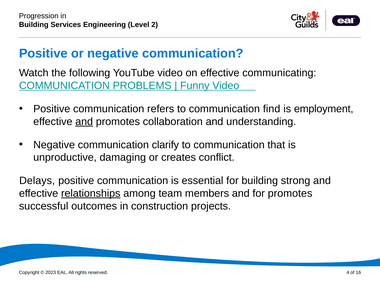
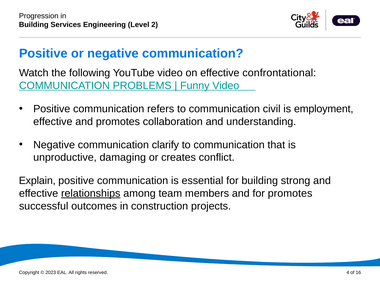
communicating: communicating -> confrontational
find: find -> civil
and at (84, 122) underline: present -> none
Delays: Delays -> Explain
